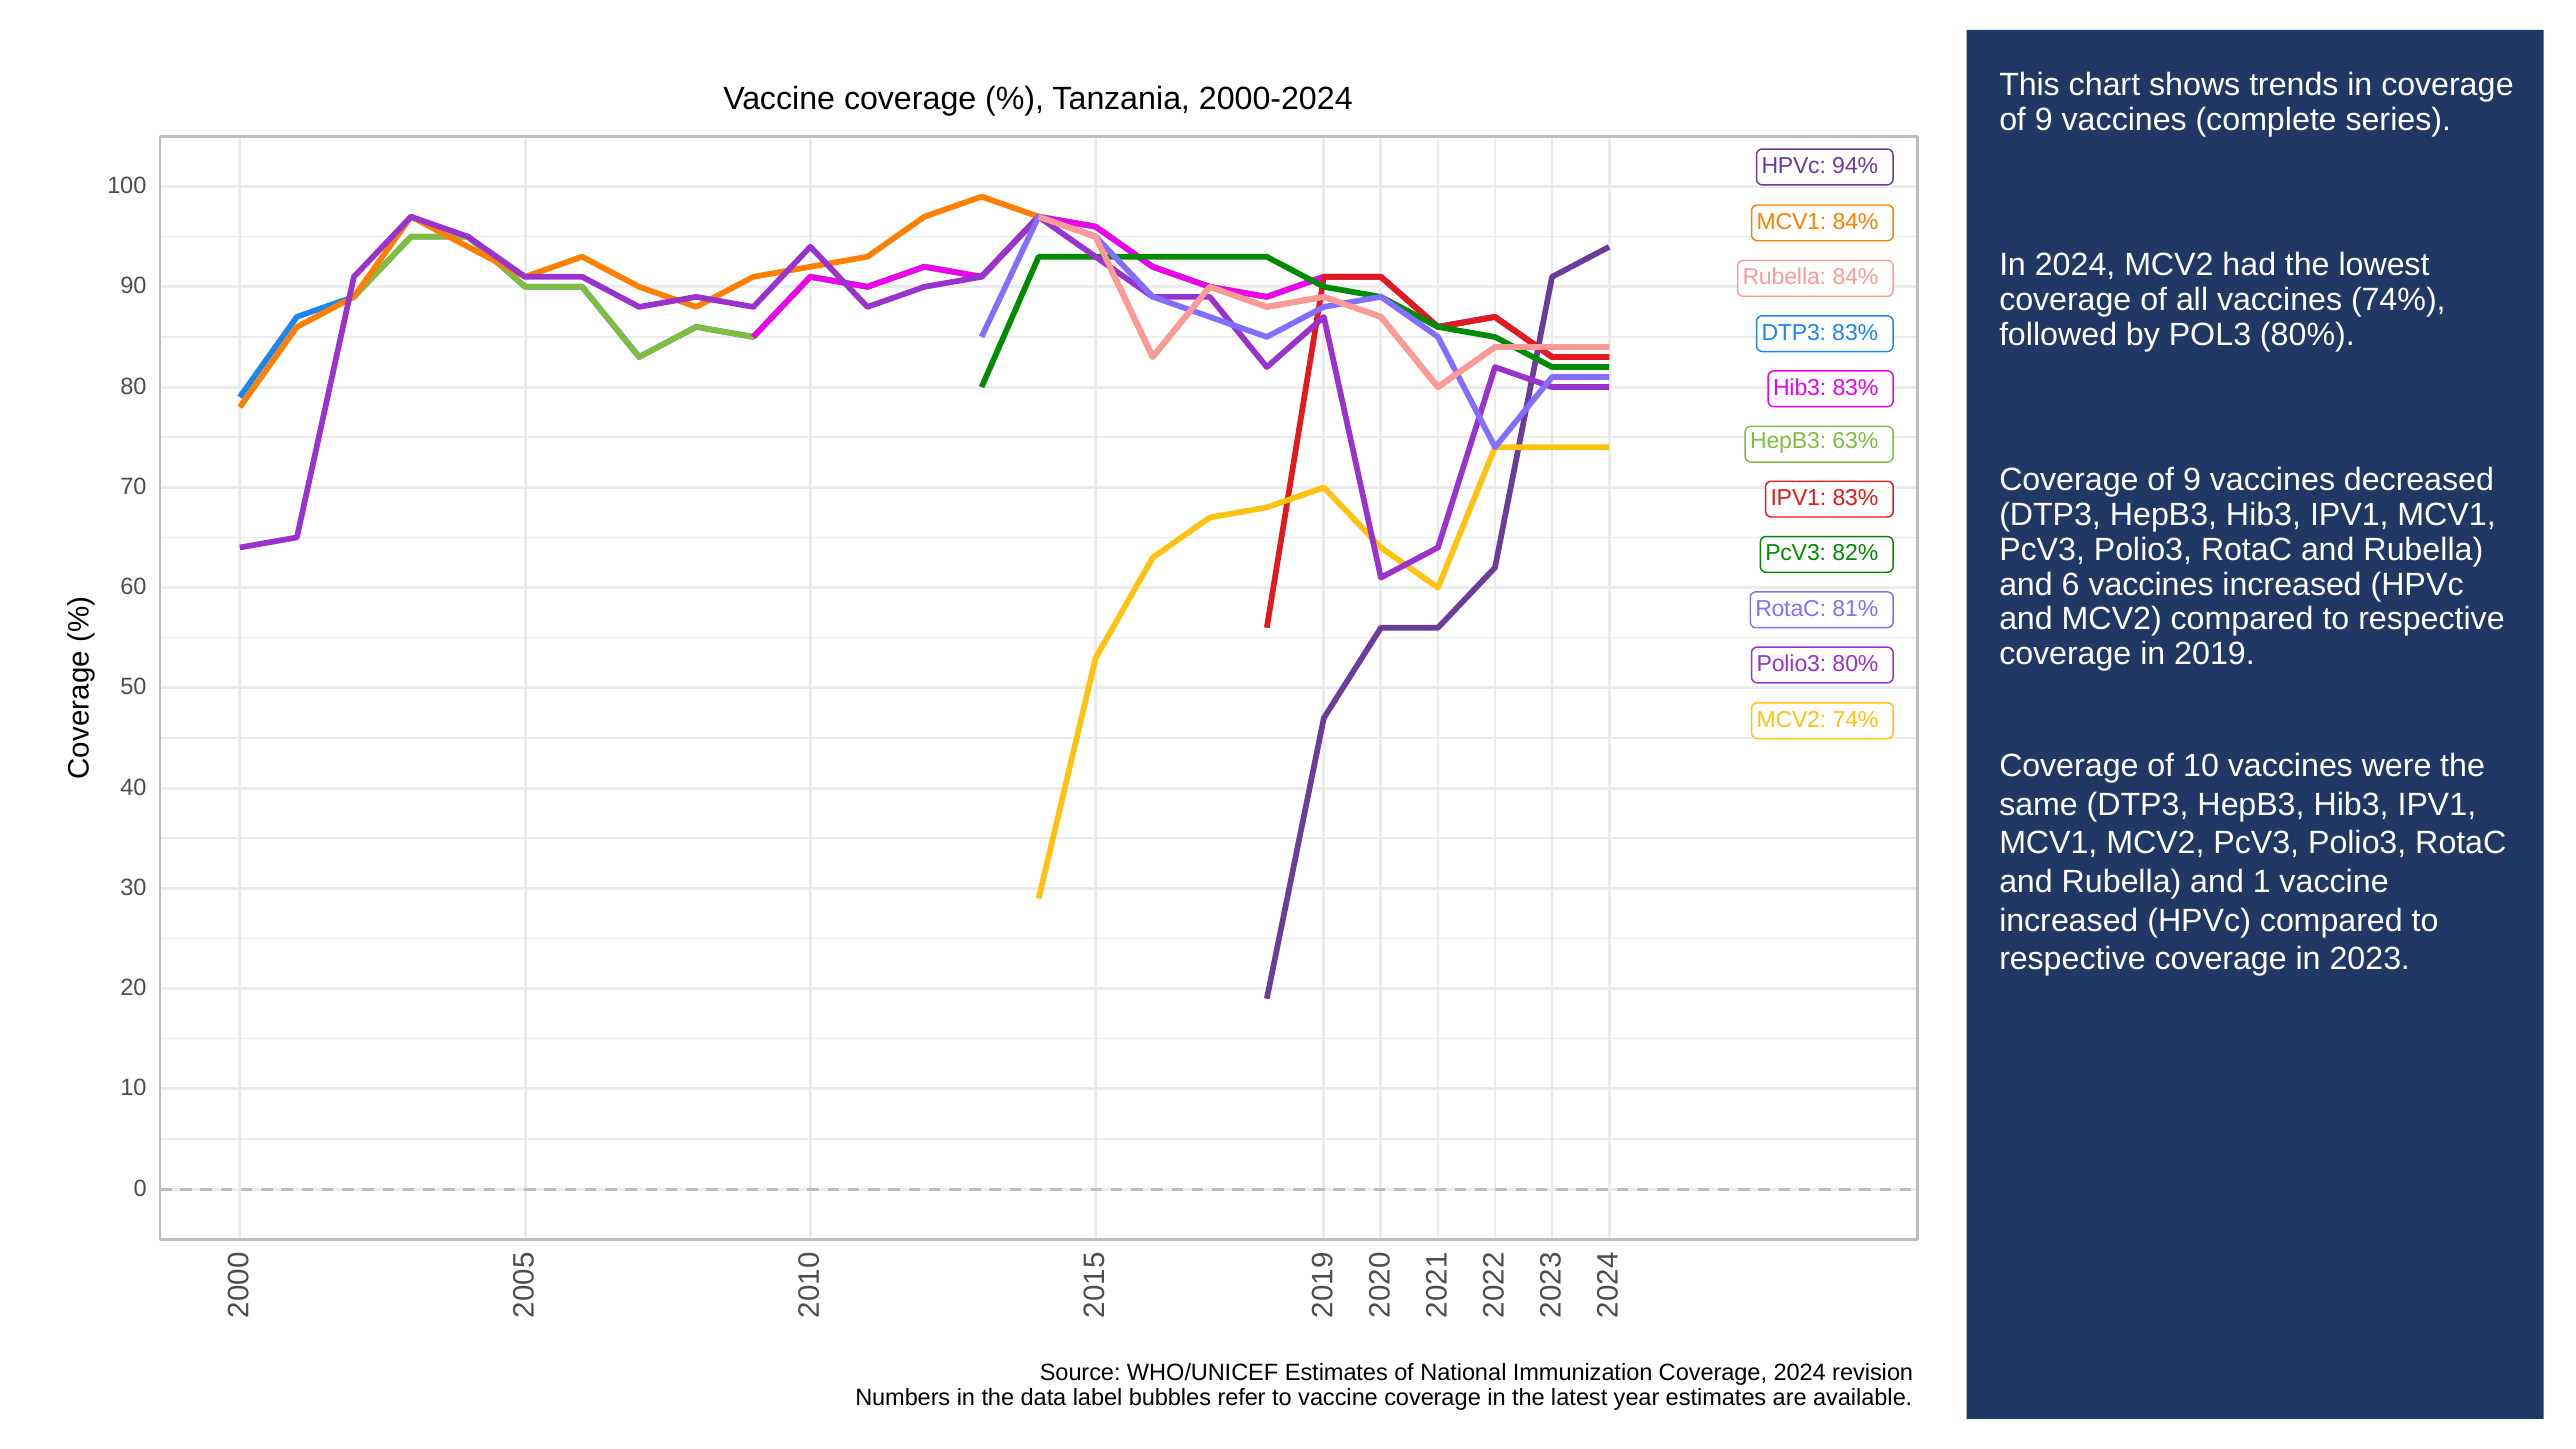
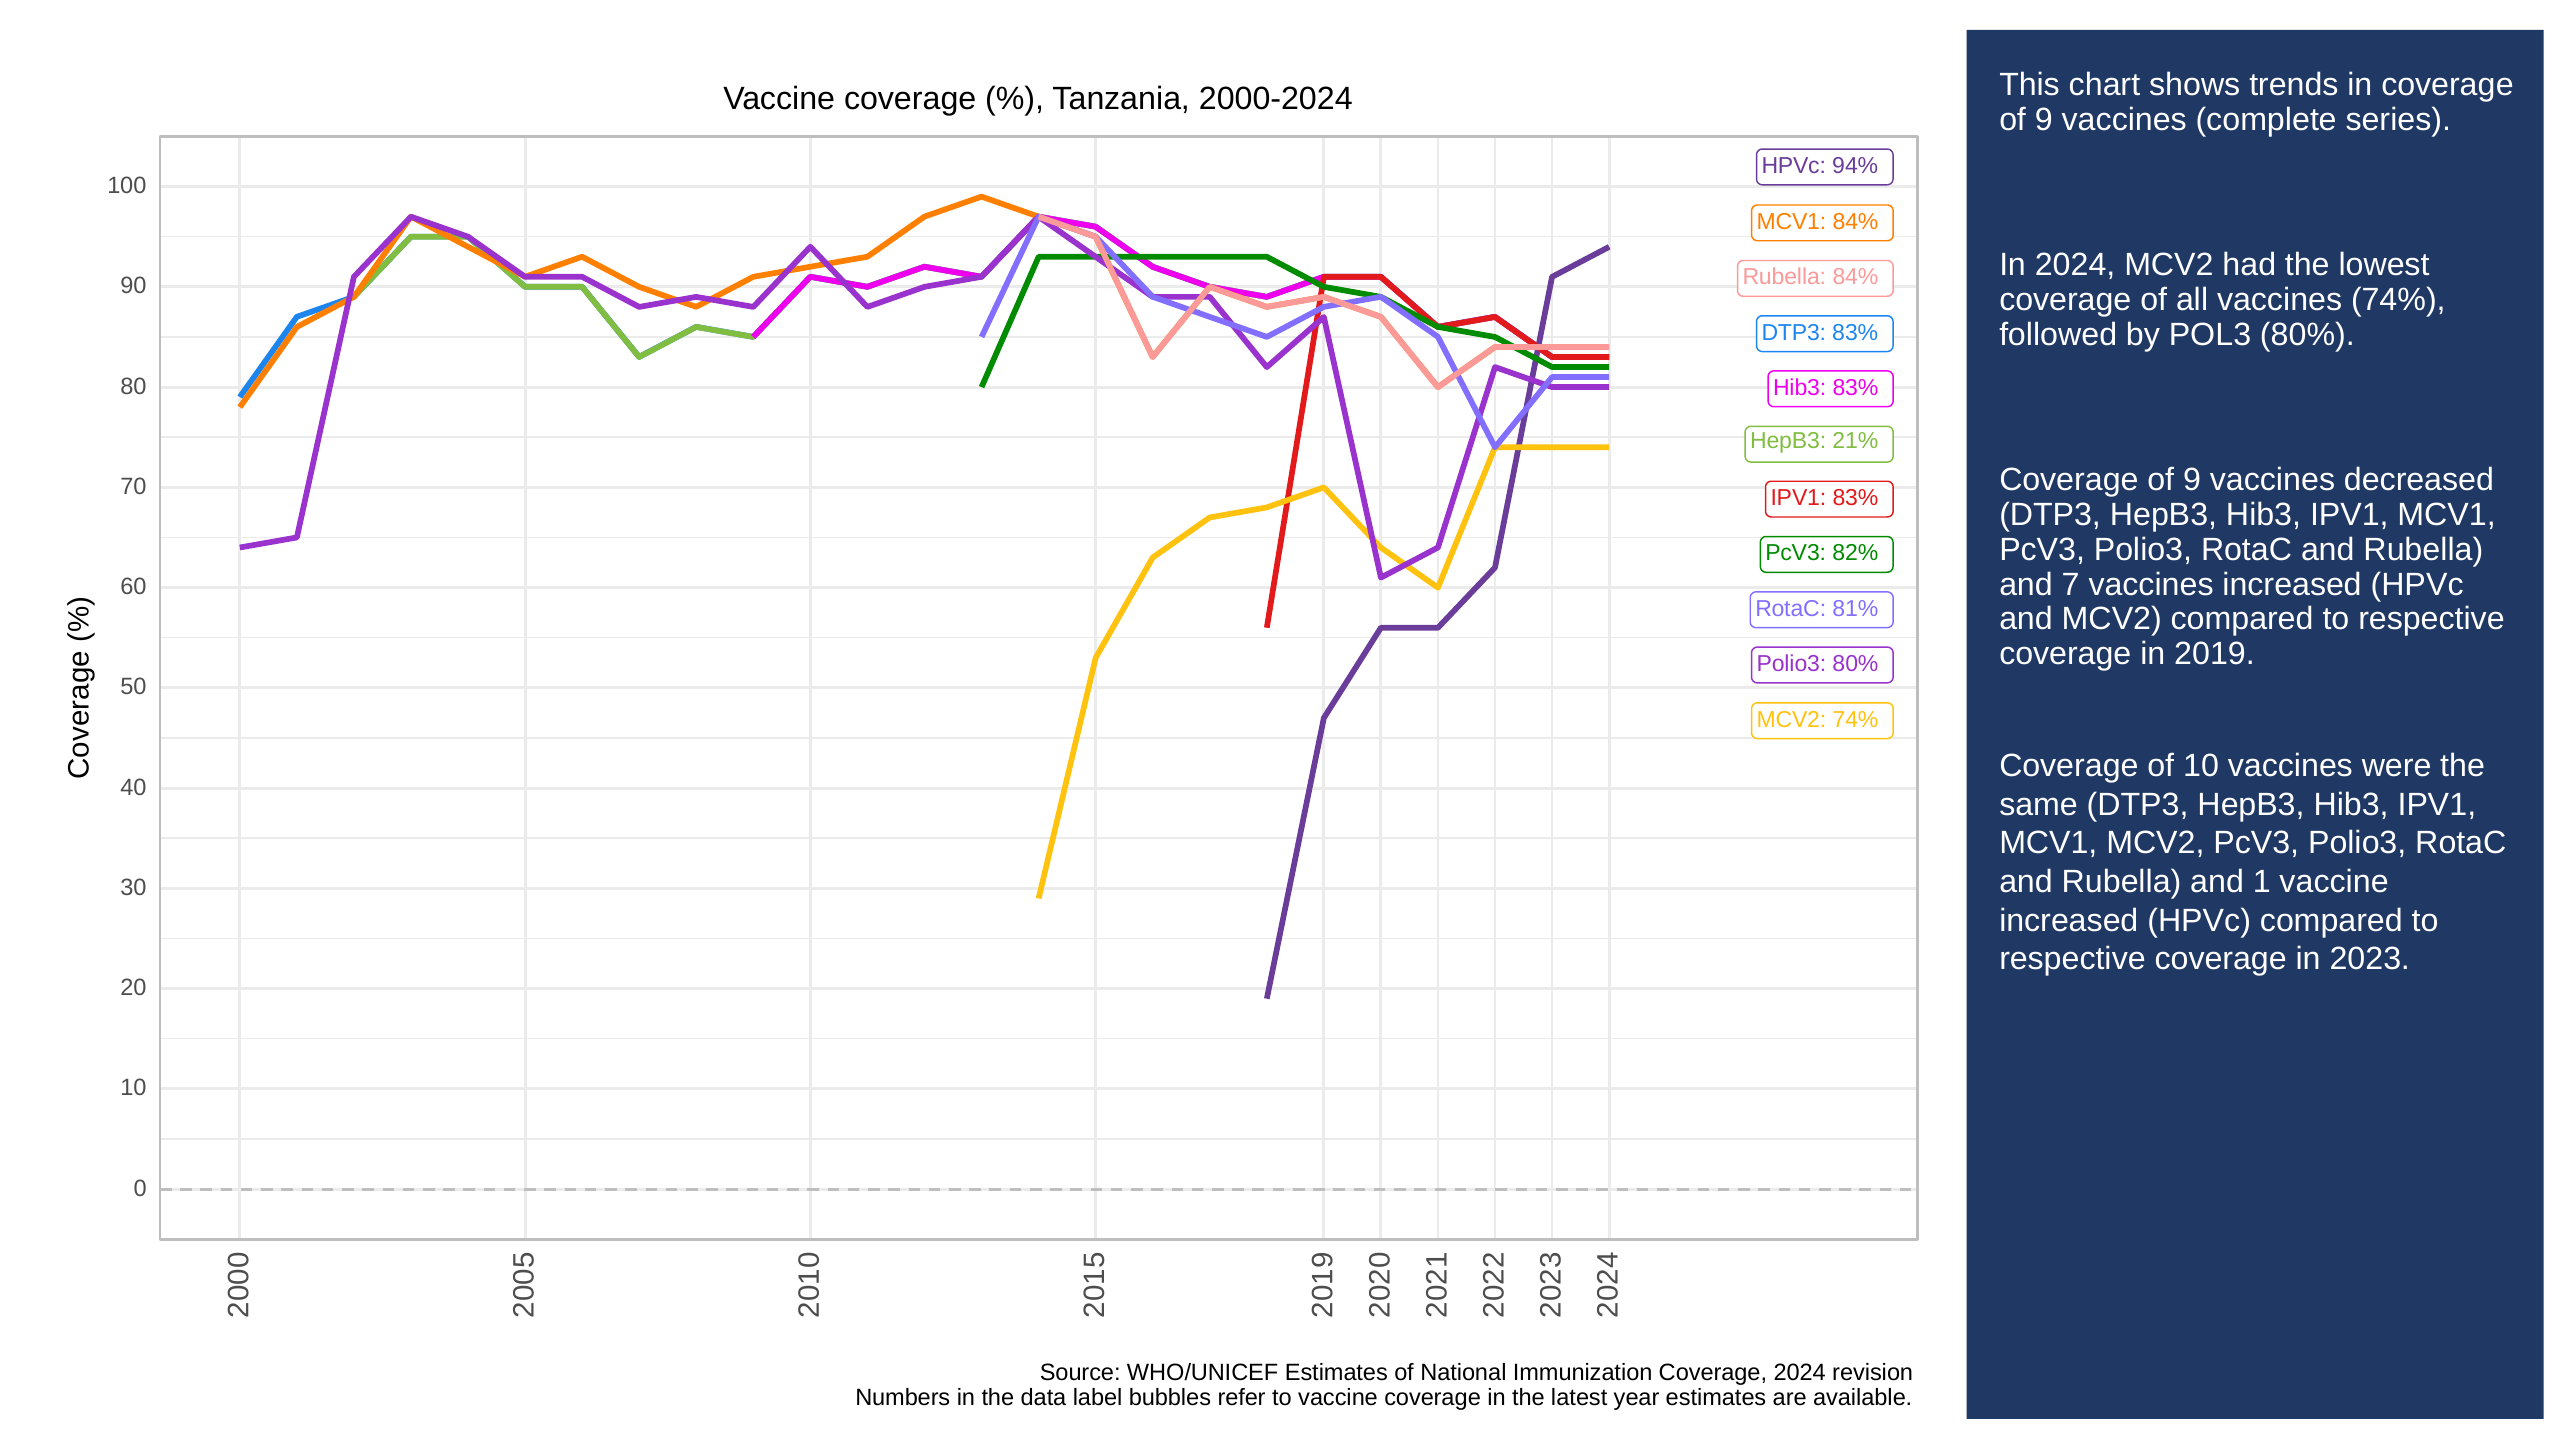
63%: 63% -> 21%
6: 6 -> 7
